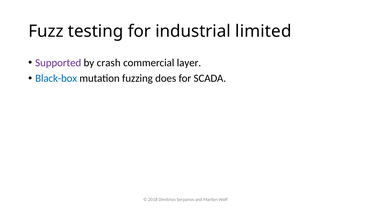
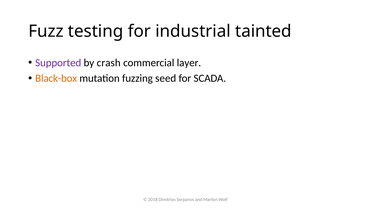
limited: limited -> tainted
Black-box colour: blue -> orange
does: does -> seed
